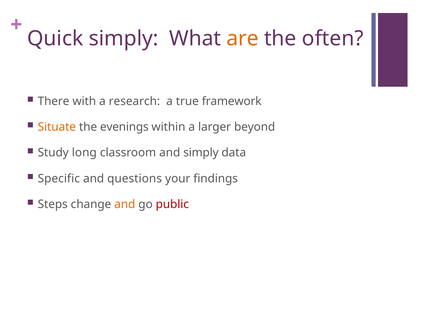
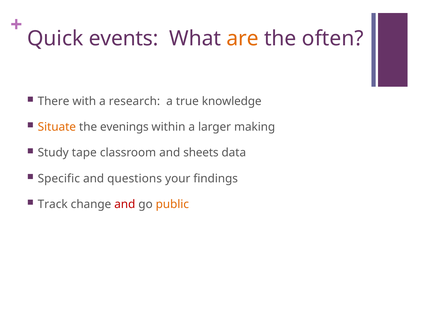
Quick simply: simply -> events
framework: framework -> knowledge
beyond: beyond -> making
long: long -> tape
and simply: simply -> sheets
Steps: Steps -> Track
and at (125, 204) colour: orange -> red
public colour: red -> orange
